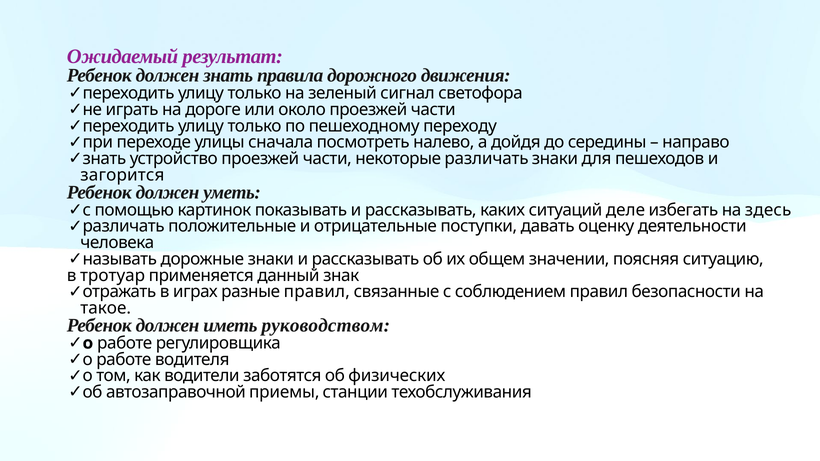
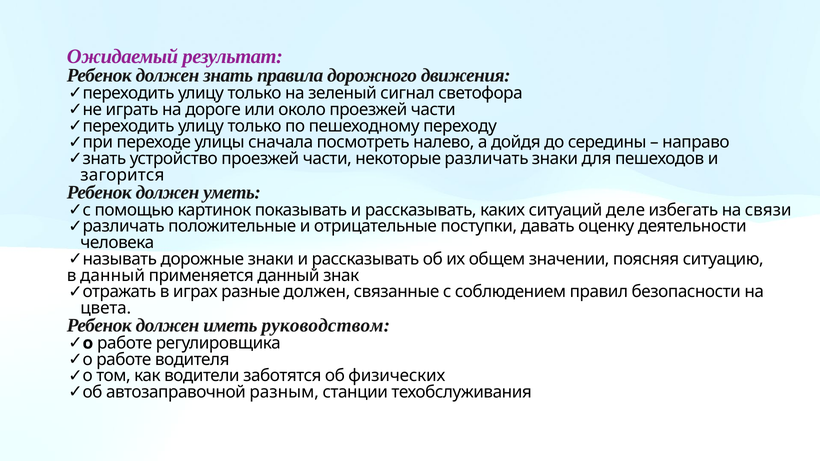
здесь: здесь -> связи
в тротуар: тротуар -> данный
разные правил: правил -> должен
такое: такое -> цвета
приемы: приемы -> разным
